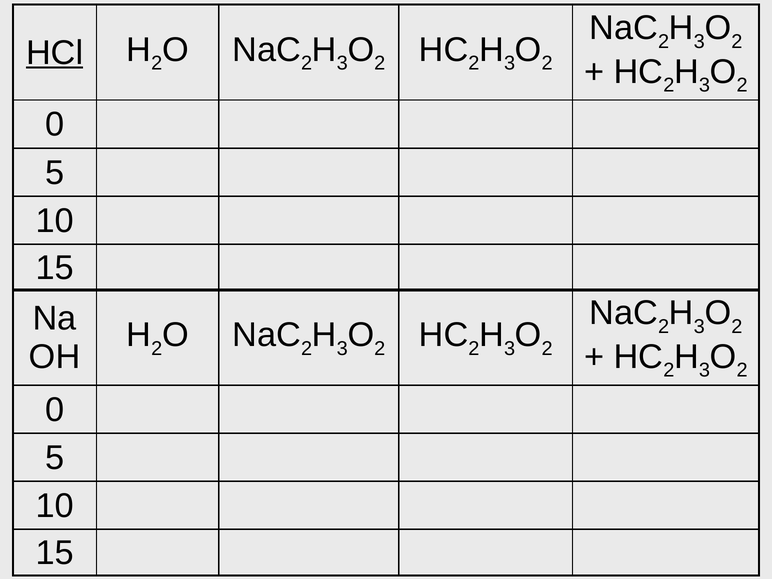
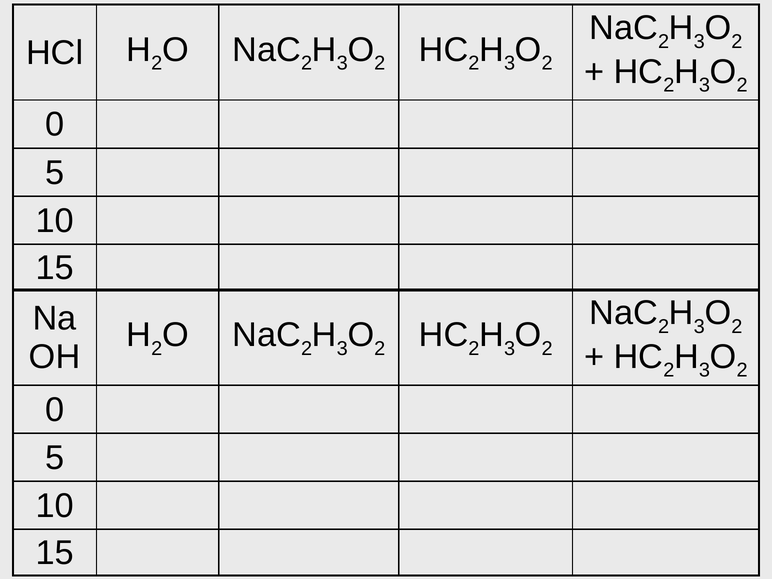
HCl underline: present -> none
